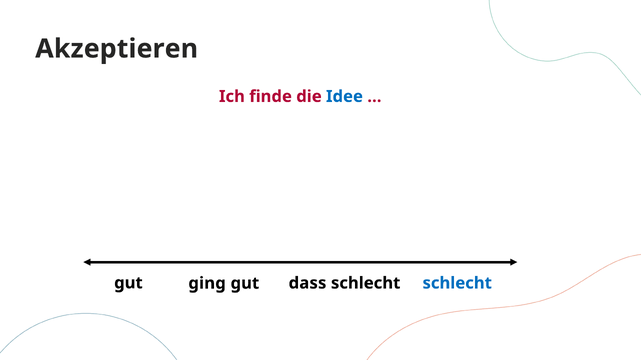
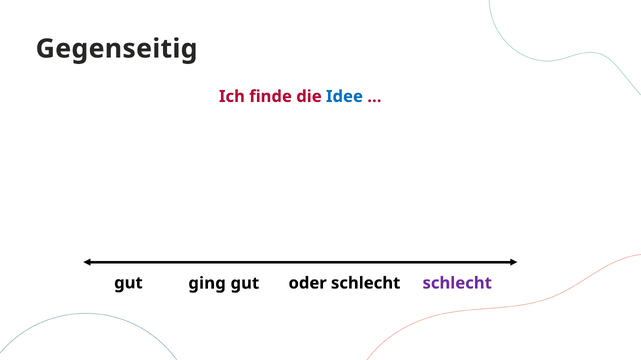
Akzeptieren: Akzeptieren -> Gegenseitig
dass: dass -> oder
schlecht at (457, 283) colour: blue -> purple
